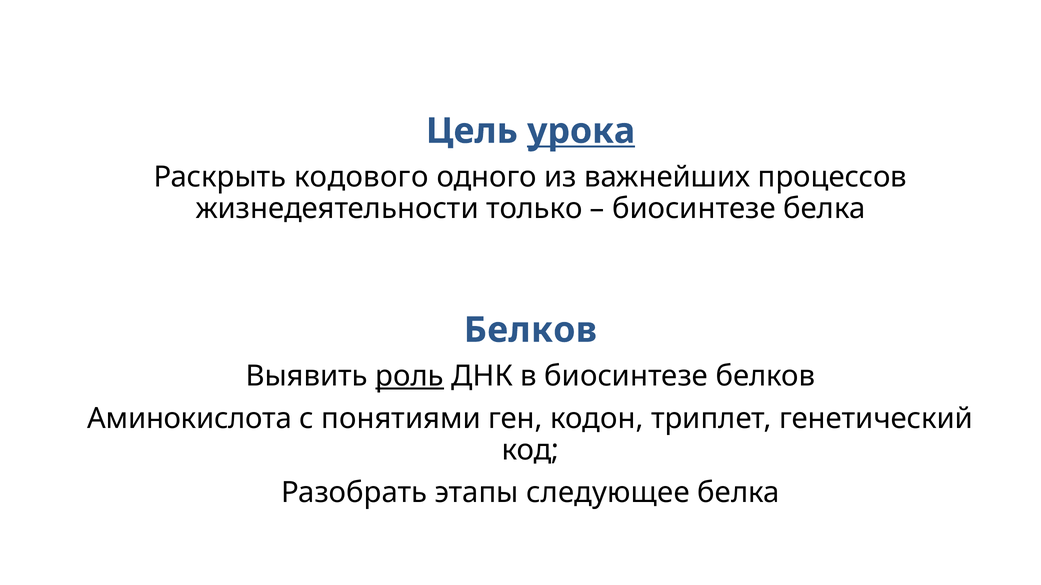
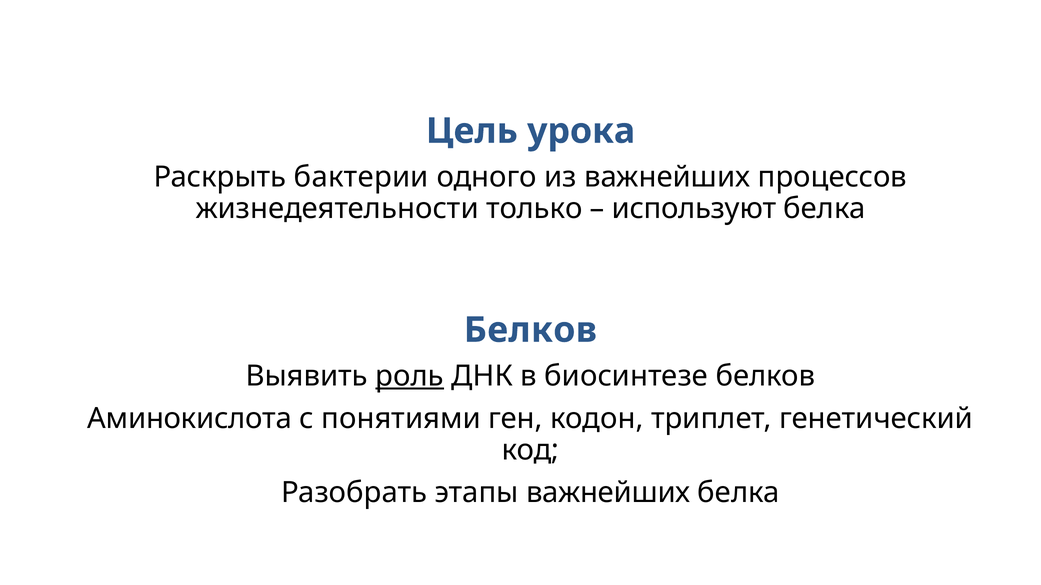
урока underline: present -> none
кодового: кодового -> бактерии
биосинтезе at (694, 209): биосинтезе -> используют
этапы следующее: следующее -> важнейших
